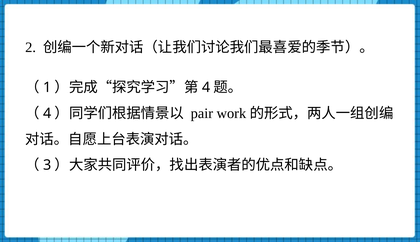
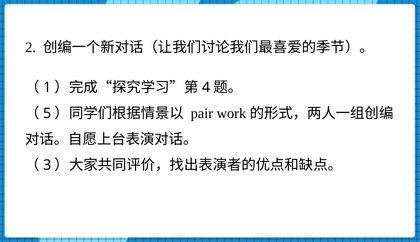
4 at (47, 113): 4 -> 5
